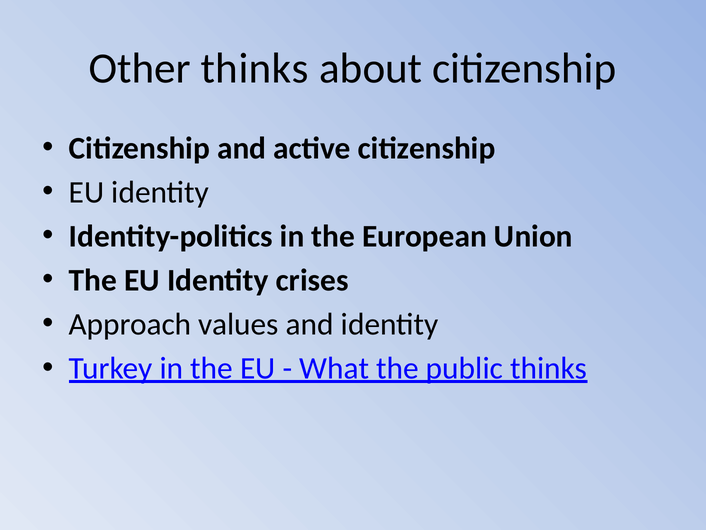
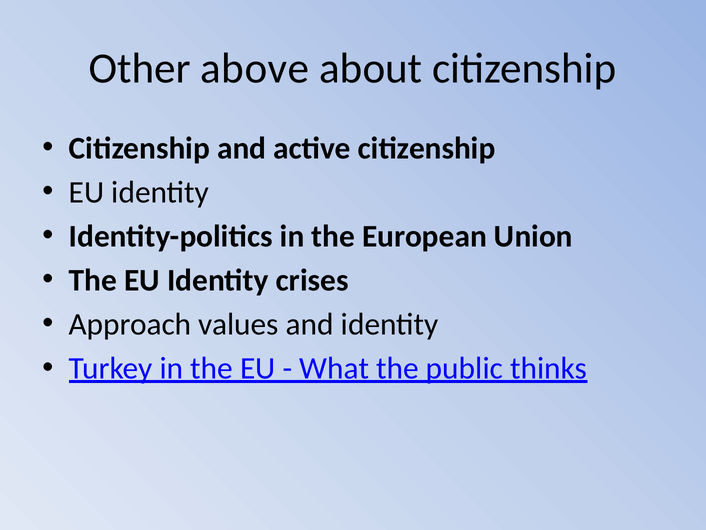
Other thinks: thinks -> above
